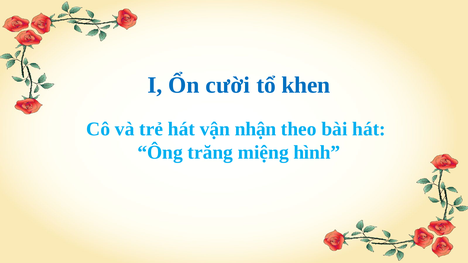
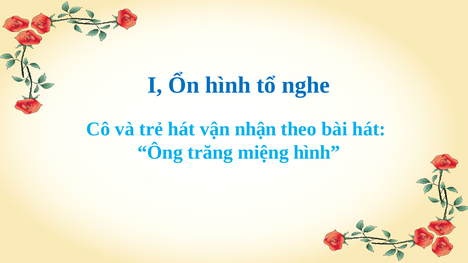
Ổn cười: cười -> hình
khen: khen -> nghe
